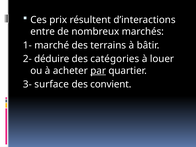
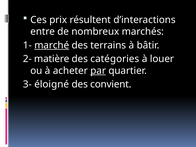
marché underline: none -> present
déduire: déduire -> matière
surface: surface -> éloigné
